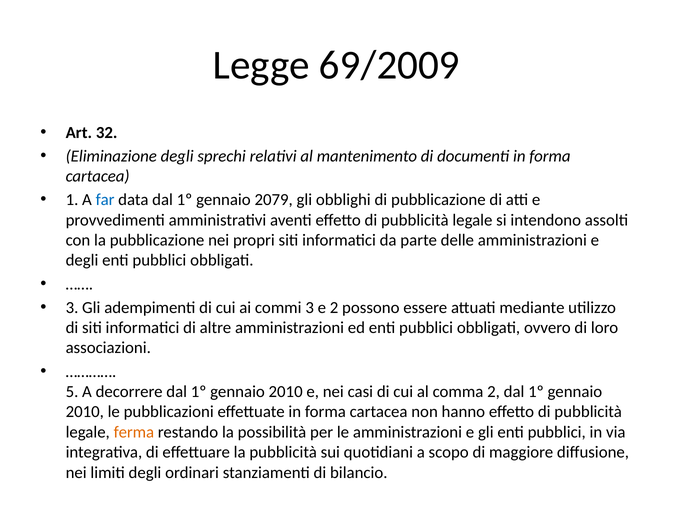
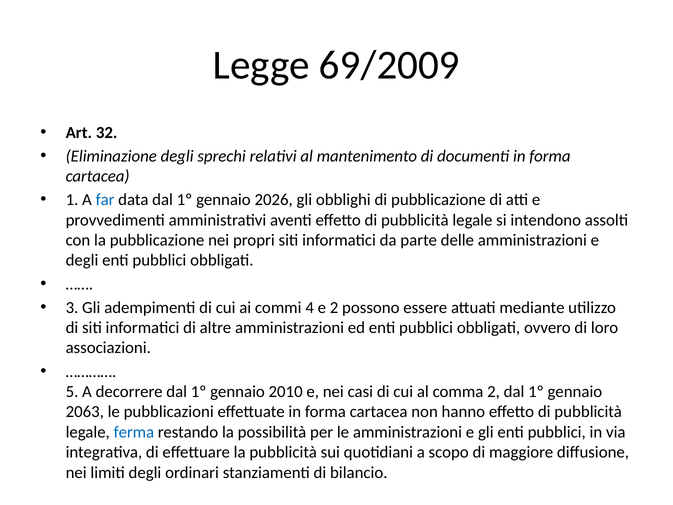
2079: 2079 -> 2026
commi 3: 3 -> 4
2010 at (85, 412): 2010 -> 2063
ferma colour: orange -> blue
